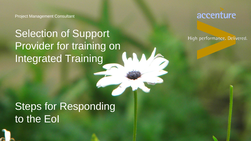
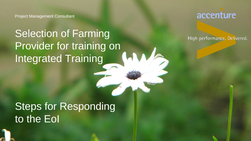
Support: Support -> Farming
